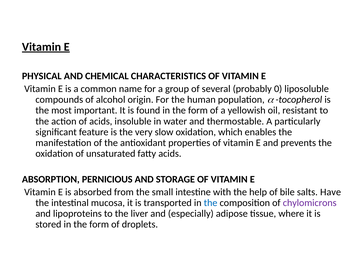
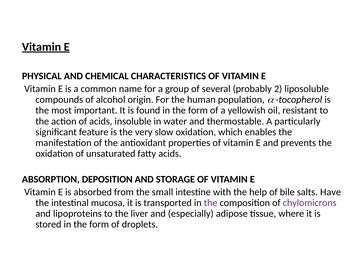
0: 0 -> 2
PERNICIOUS: PERNICIOUS -> DEPOSITION
the at (211, 203) colour: blue -> purple
